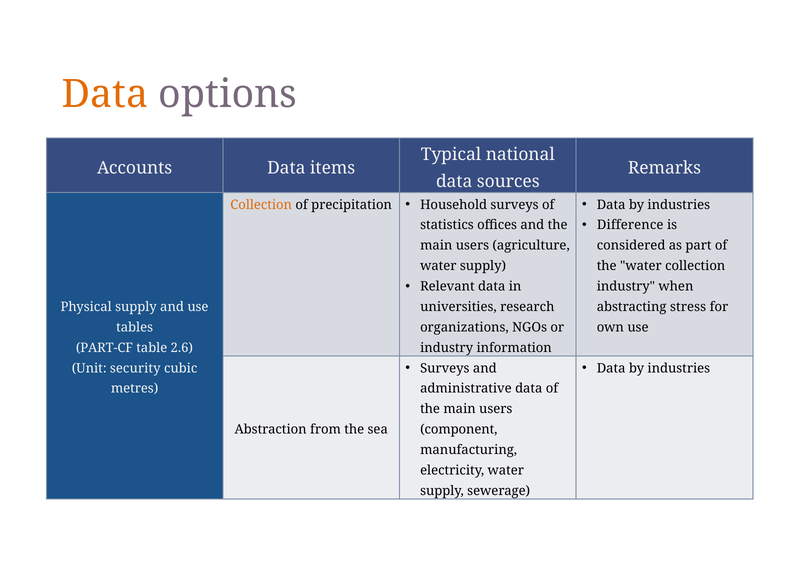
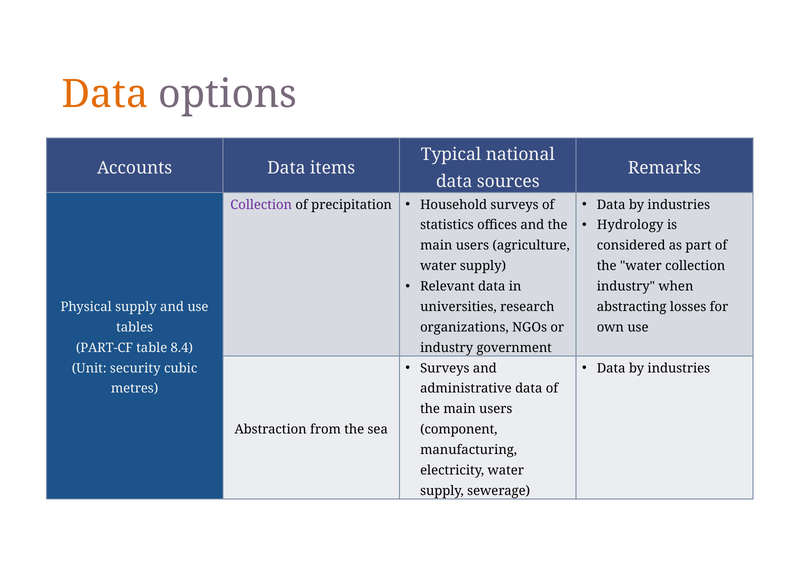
Collection at (261, 205) colour: orange -> purple
Difference: Difference -> Hydrology
stress: stress -> losses
2.6: 2.6 -> 8.4
information: information -> government
